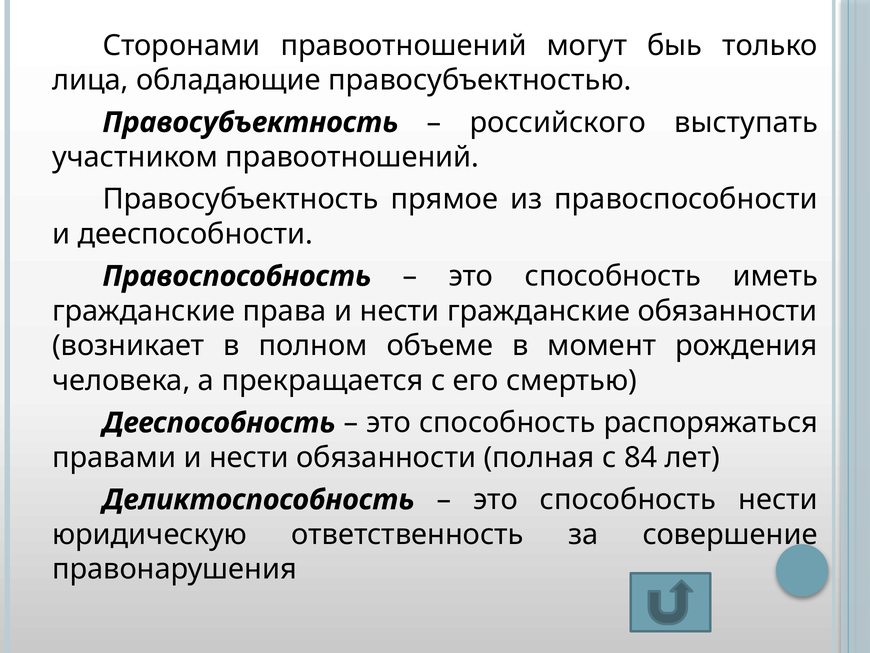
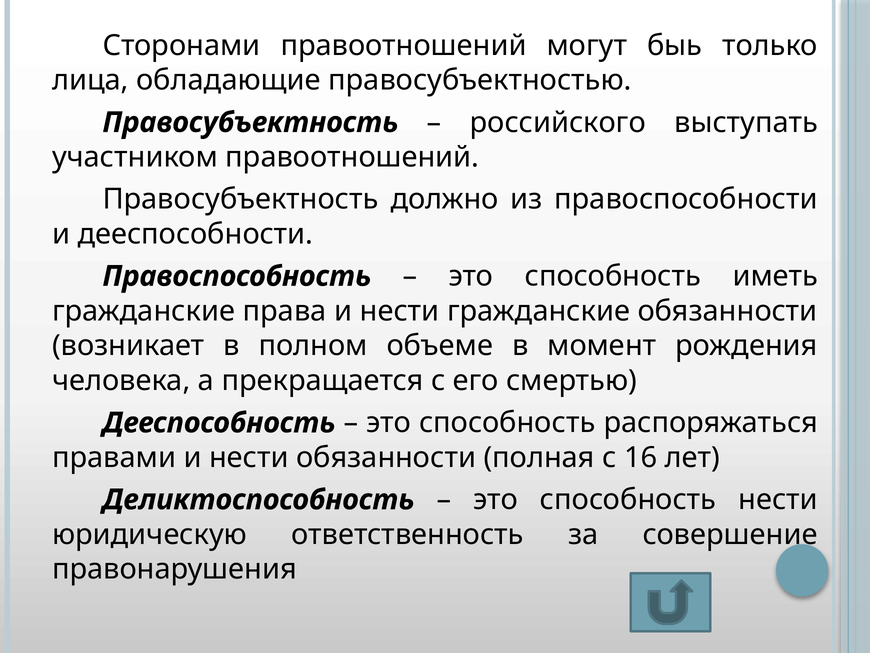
прямое: прямое -> должно
84: 84 -> 16
